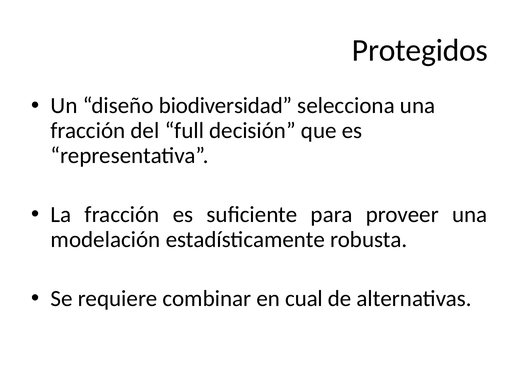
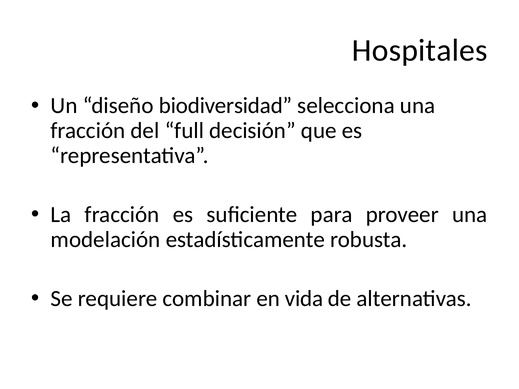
Protegidos: Protegidos -> Hospitales
cual: cual -> vida
